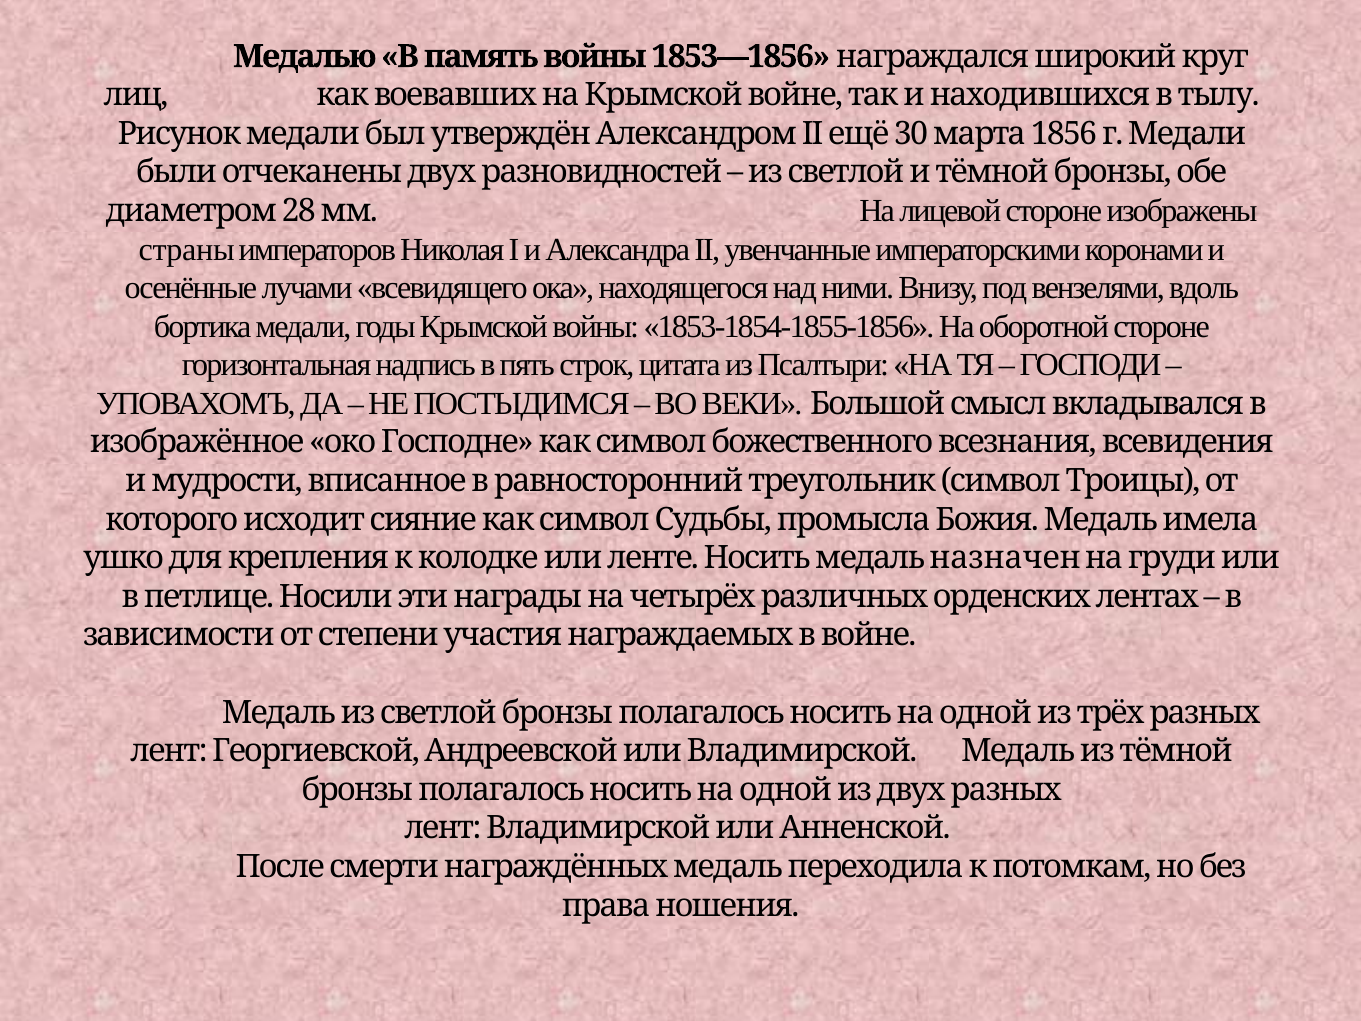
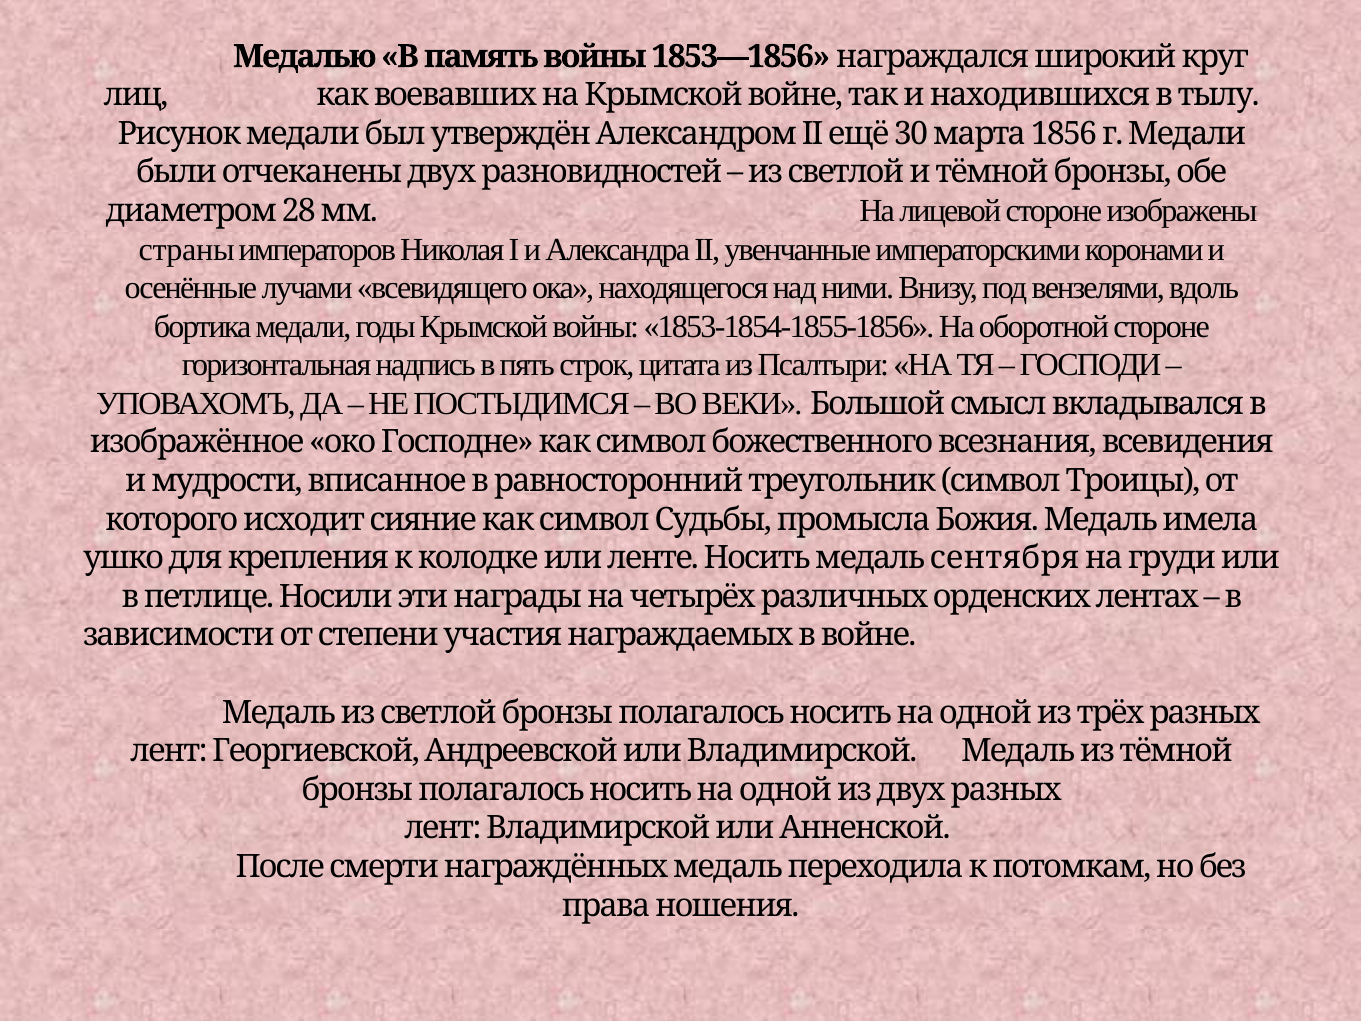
назначен: назначен -> сентября
